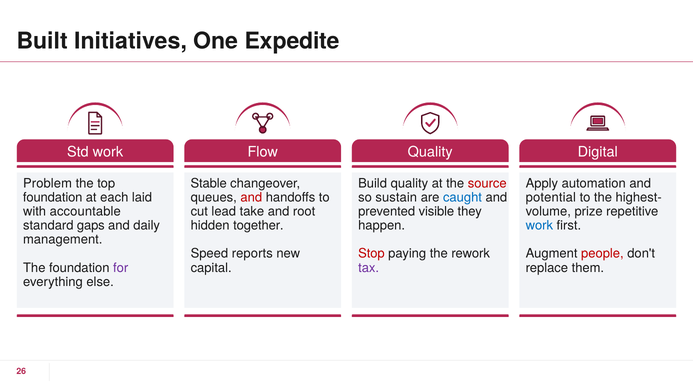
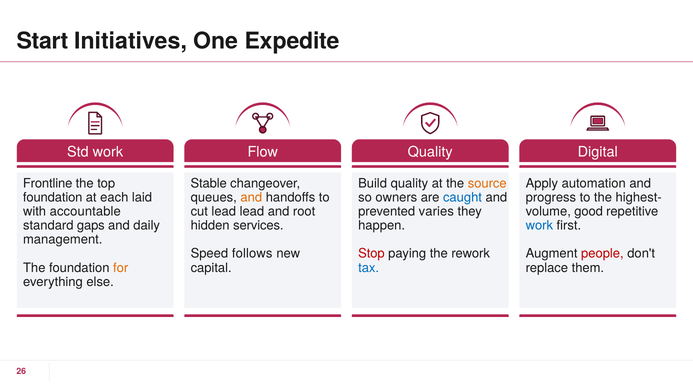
Built: Built -> Start
Problem: Problem -> Frontline
source colour: red -> orange
and at (251, 197) colour: red -> orange
sustain: sustain -> owners
potential: potential -> progress
lead take: take -> lead
visible: visible -> varies
prize: prize -> good
together: together -> services
reports: reports -> follows
for colour: purple -> orange
tax colour: purple -> blue
